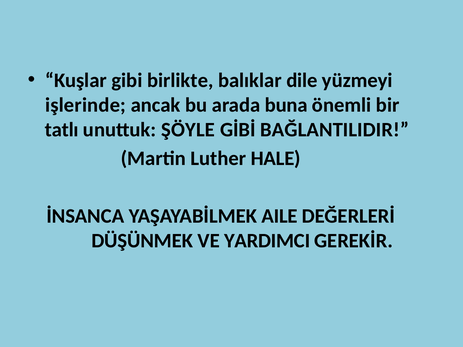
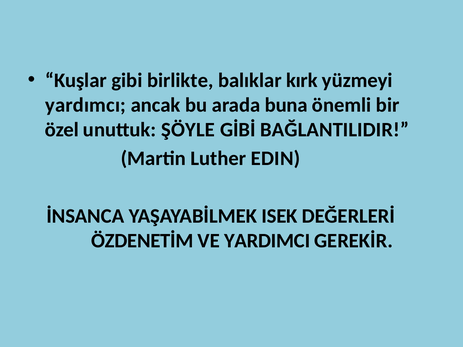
dile: dile -> kırk
işlerinde: işlerinde -> yardımcı
tatlı: tatlı -> özel
HALE: HALE -> EDIN
AILE: AILE -> ISEK
DÜŞÜNMEK: DÜŞÜNMEK -> ÖZDENETİM
